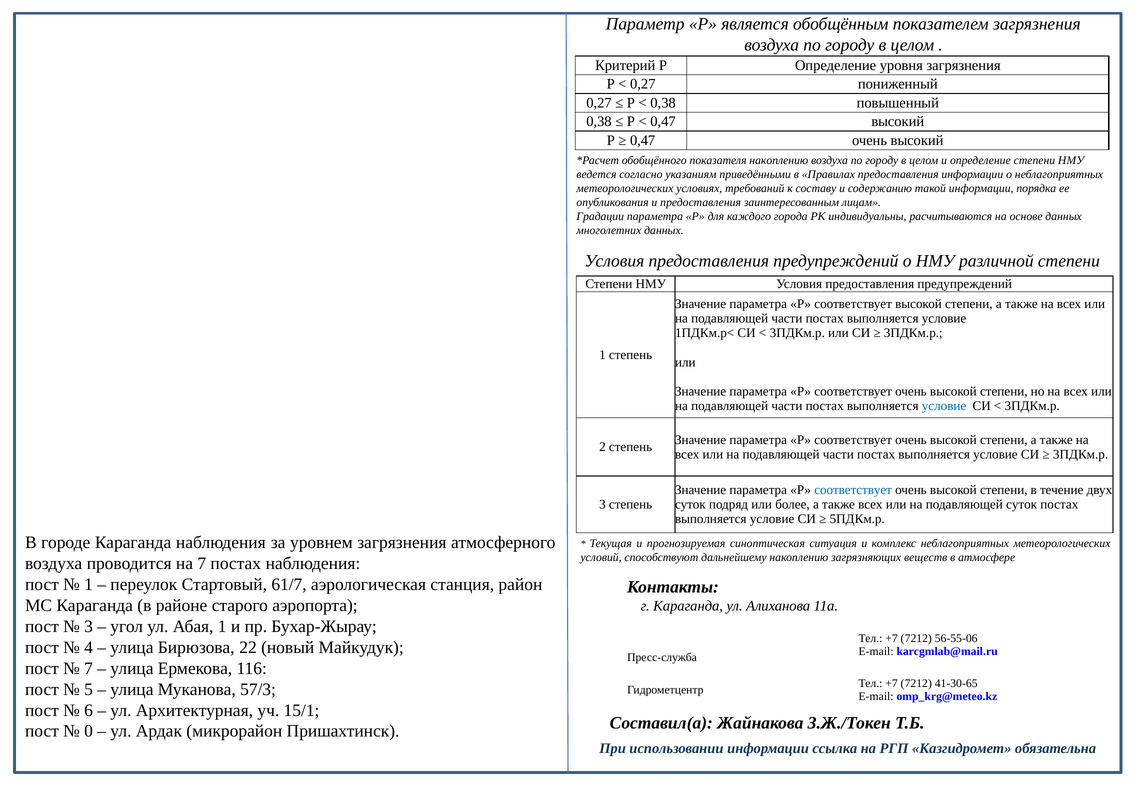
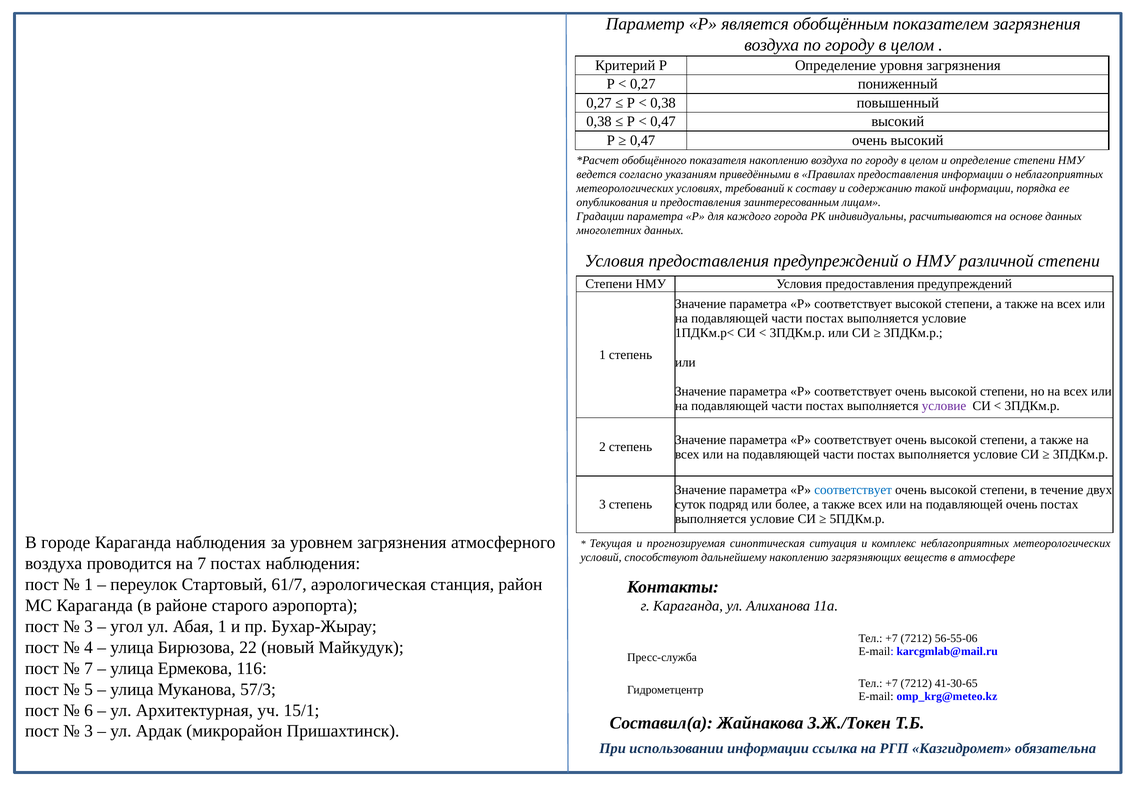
условие at (944, 406) colour: blue -> purple
подавляющей суток: суток -> очень
0 at (89, 732): 0 -> 3
